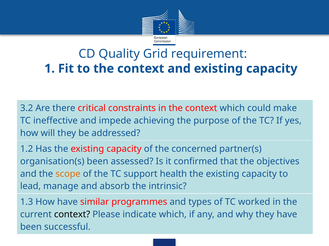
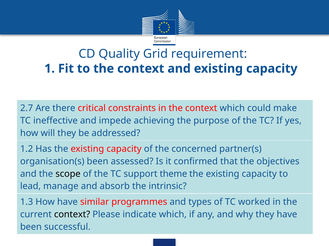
3.2: 3.2 -> 2.7
scope colour: orange -> black
health: health -> theme
